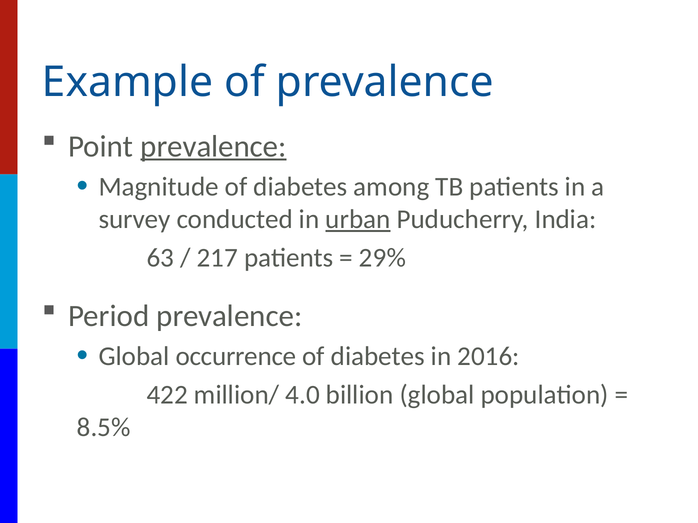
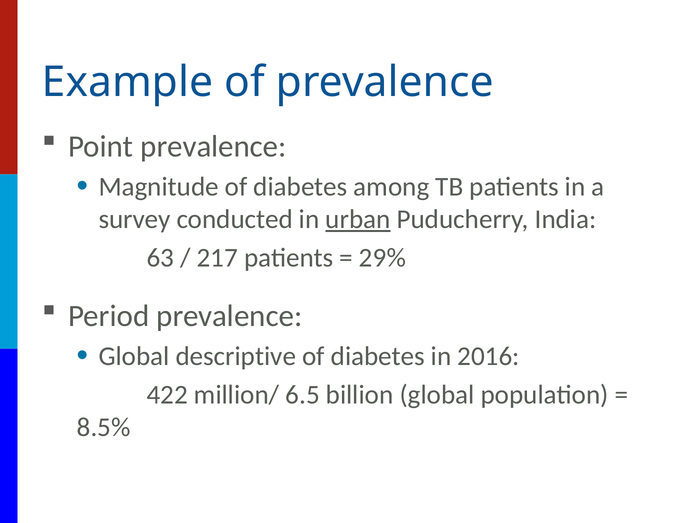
prevalence at (213, 146) underline: present -> none
occurrence: occurrence -> descriptive
4.0: 4.0 -> 6.5
